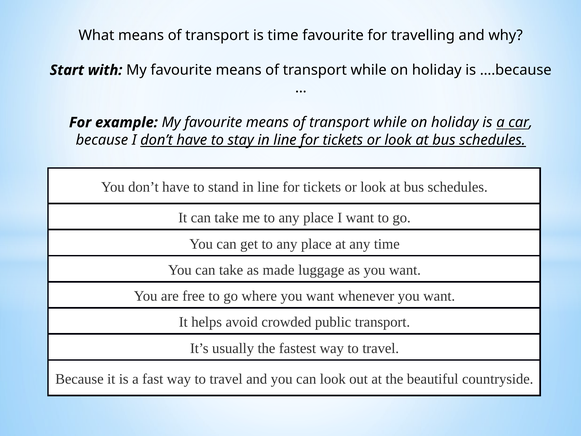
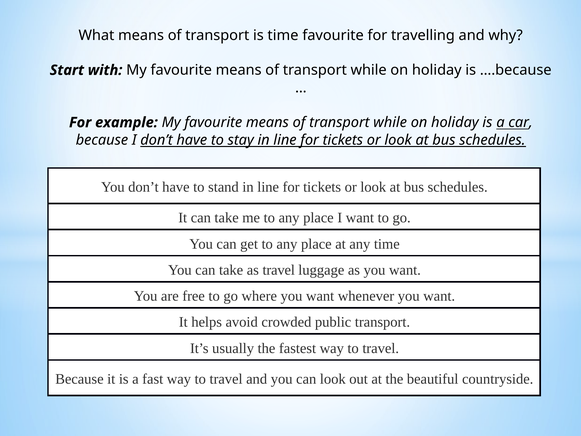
as made: made -> travel
